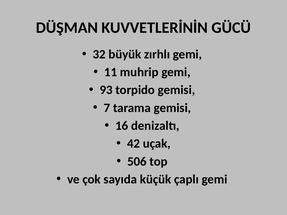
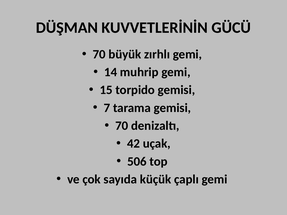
32 at (99, 54): 32 -> 70
11: 11 -> 14
93: 93 -> 15
16 at (122, 126): 16 -> 70
